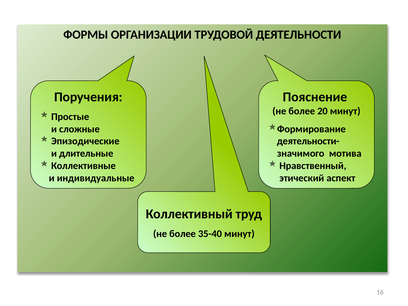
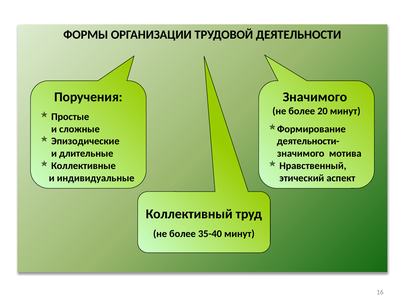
Пояснение at (315, 97): Пояснение -> Значимого
